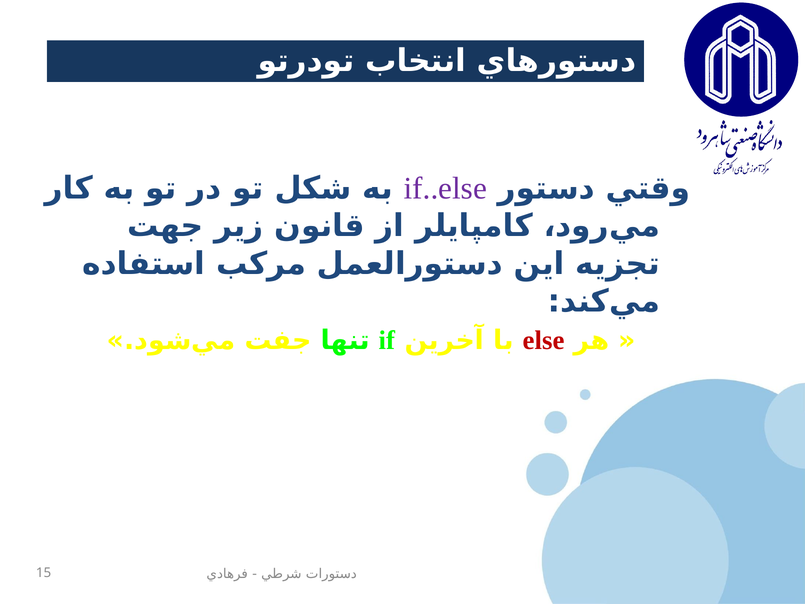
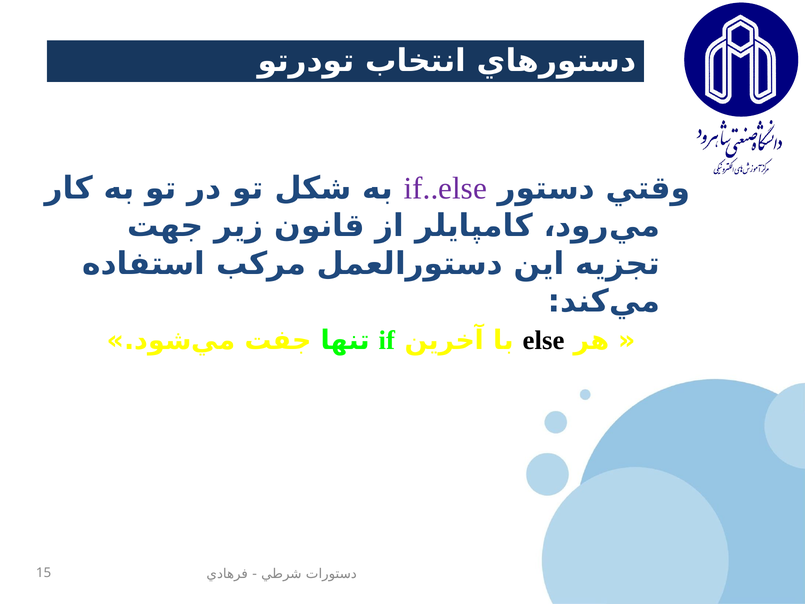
else colour: red -> black
